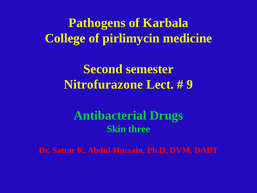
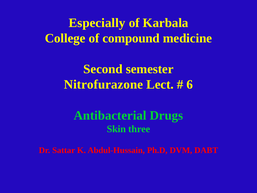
Pathogens: Pathogens -> Especially
pirlimycin: pirlimycin -> compound
9: 9 -> 6
